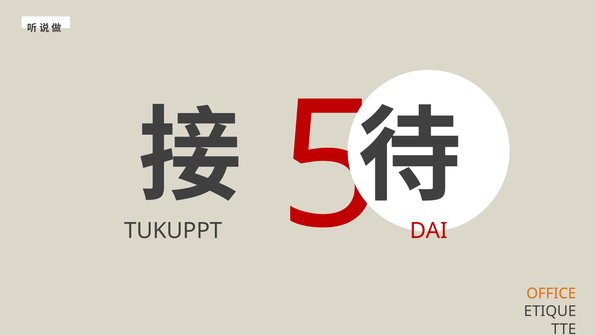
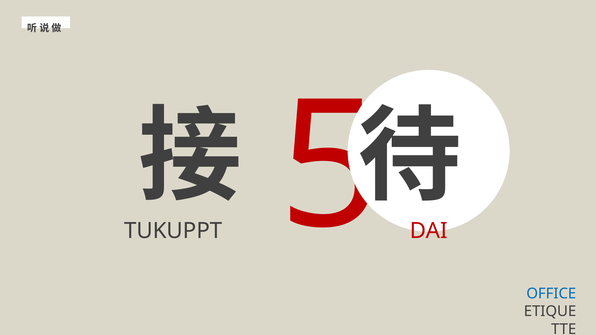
OFFICE colour: orange -> blue
